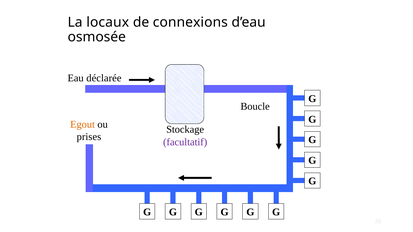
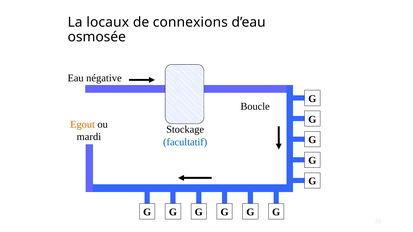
déclarée: déclarée -> négative
prises: prises -> mardi
facultatif colour: purple -> blue
